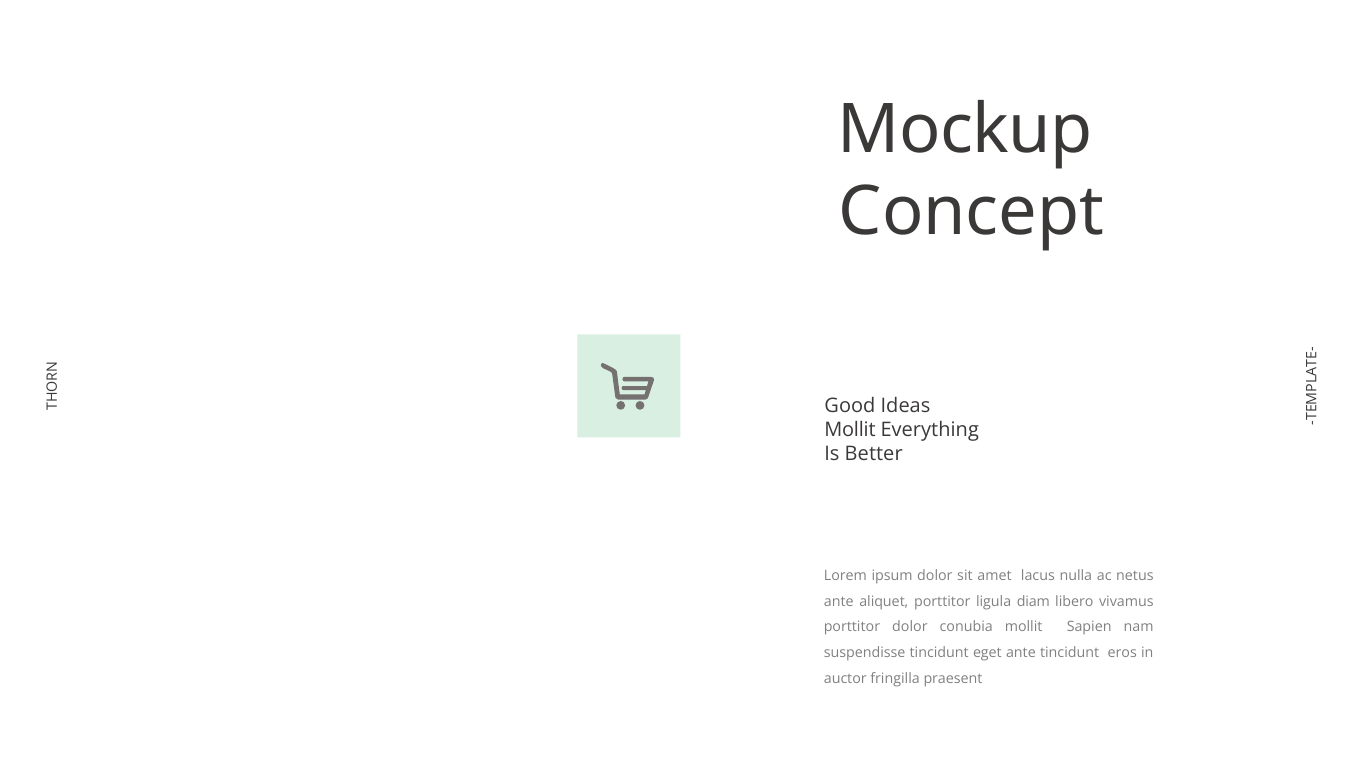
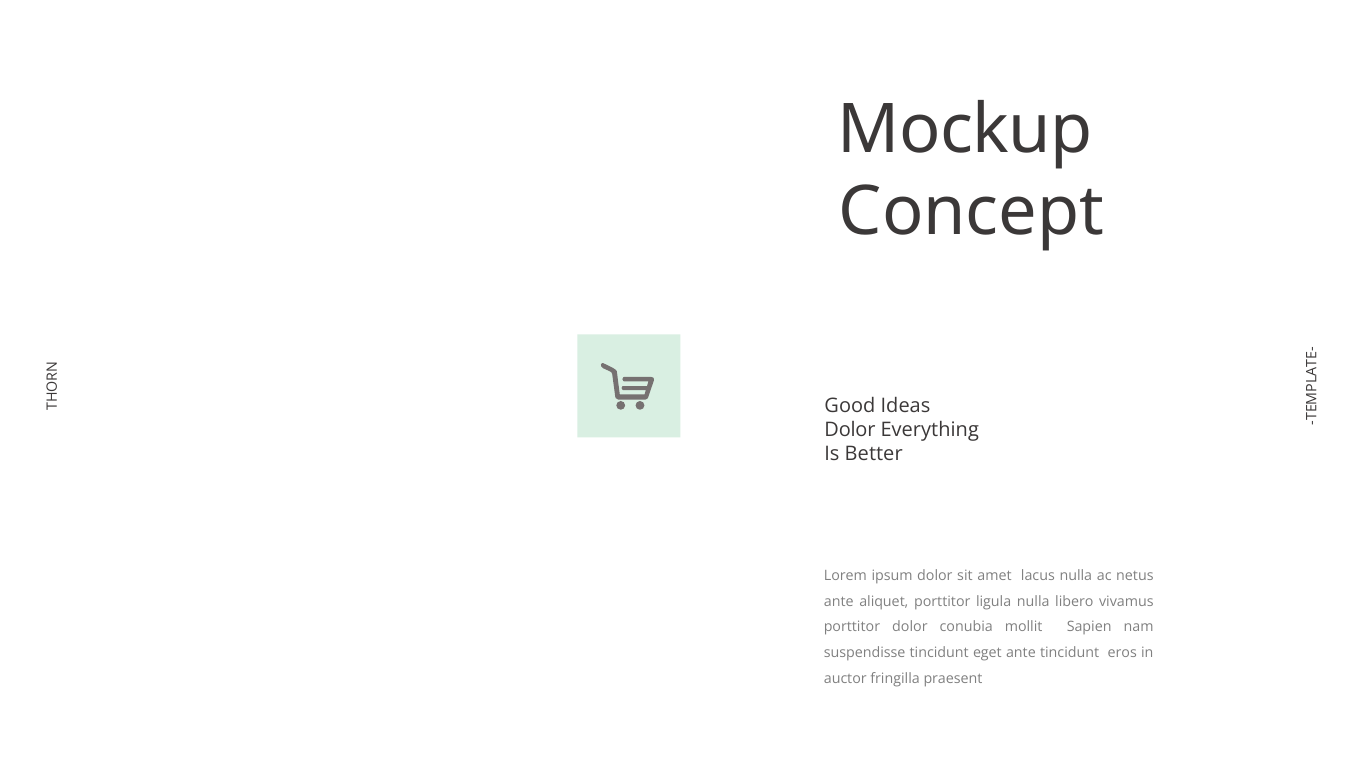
Mollit at (850, 430): Mollit -> Dolor
ligula diam: diam -> nulla
